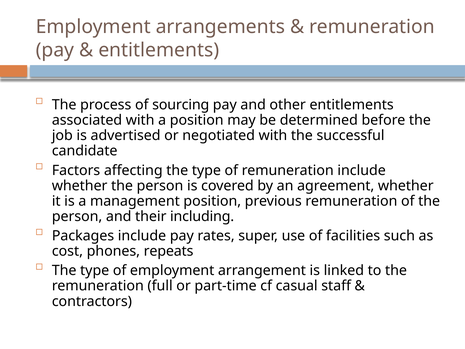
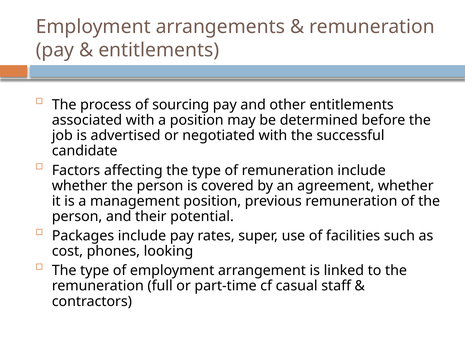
including: including -> potential
repeats: repeats -> looking
